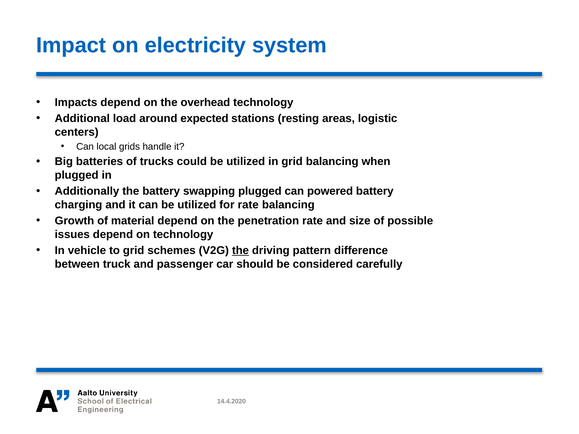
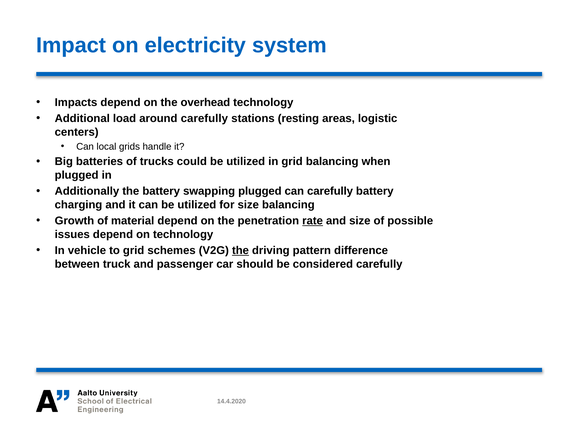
around expected: expected -> carefully
can powered: powered -> carefully
for rate: rate -> size
rate at (313, 221) underline: none -> present
